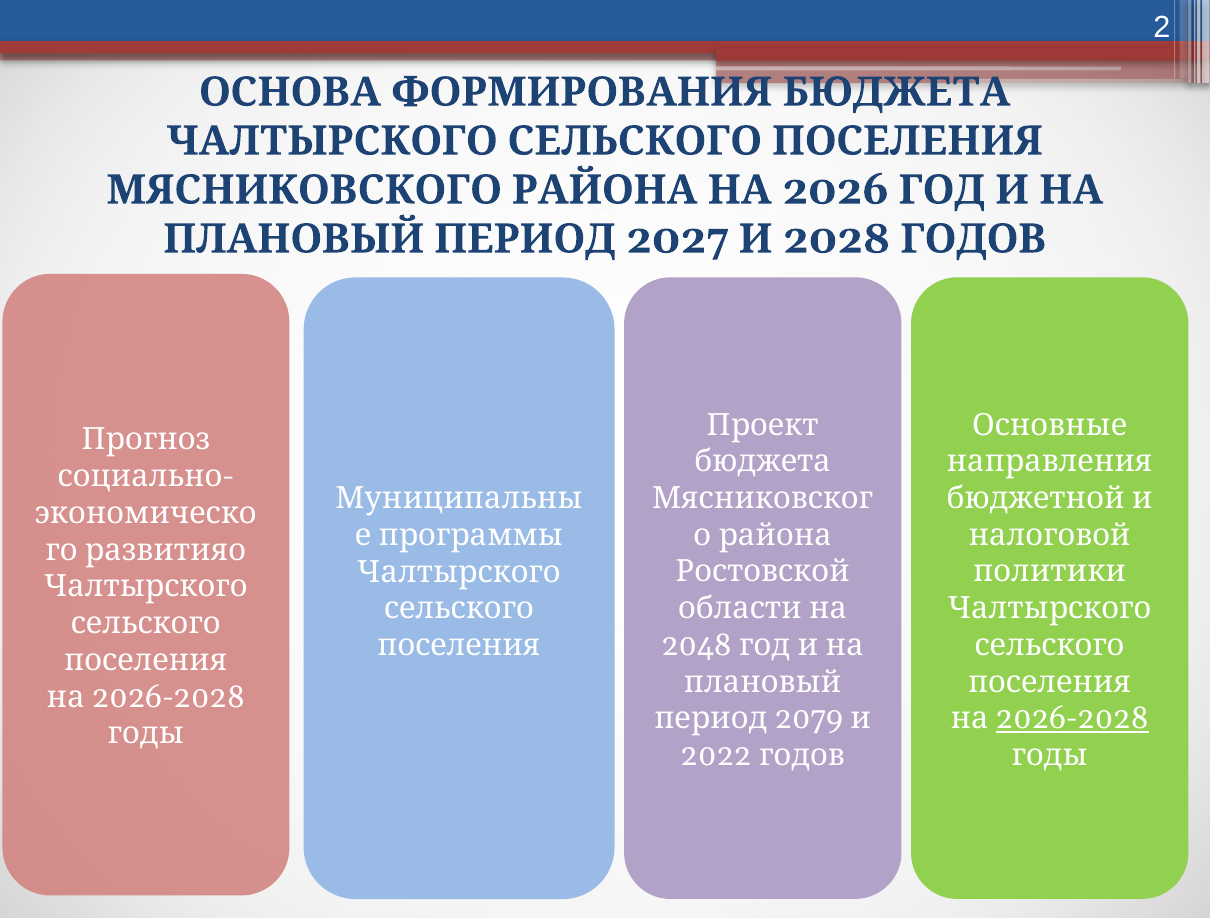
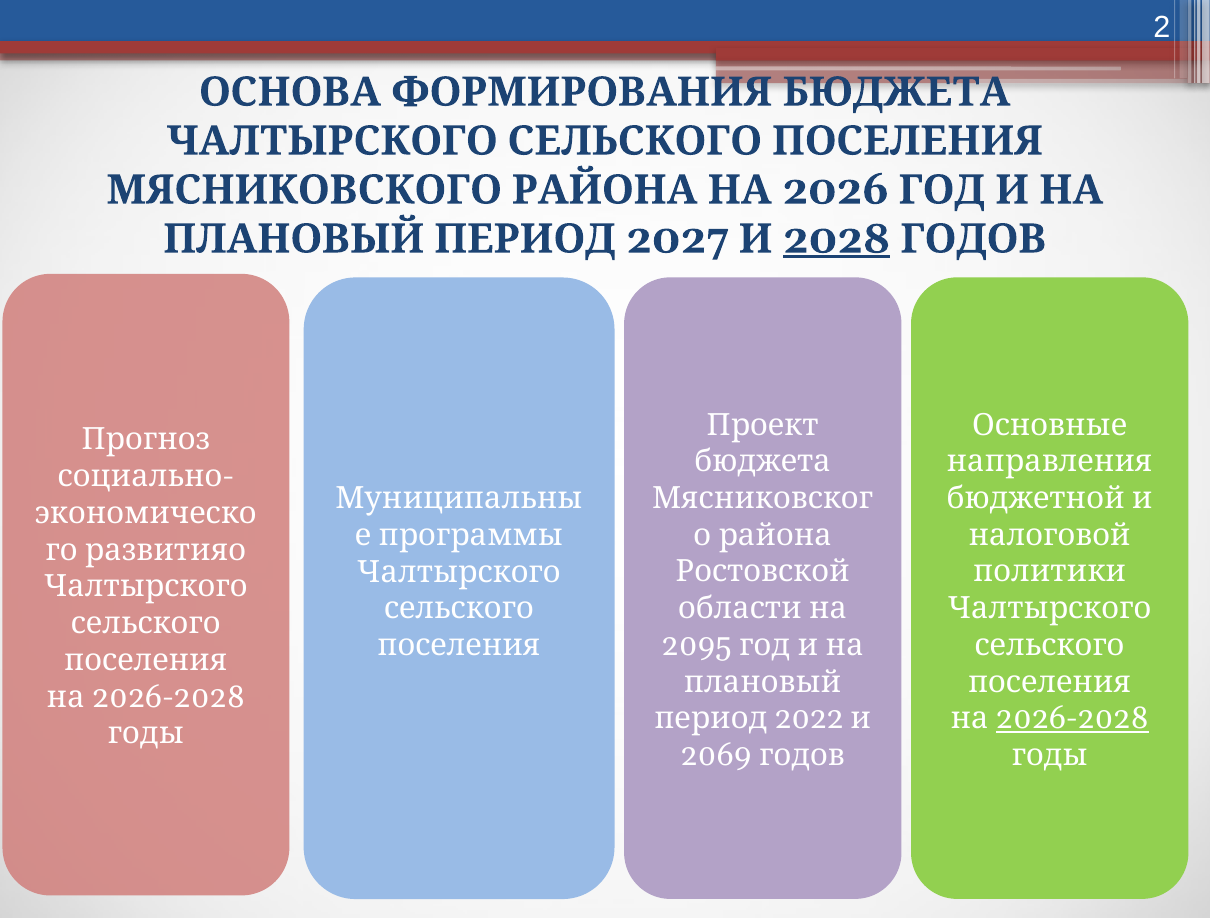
2028 underline: none -> present
2048: 2048 -> 2095
2079: 2079 -> 2022
2022: 2022 -> 2069
